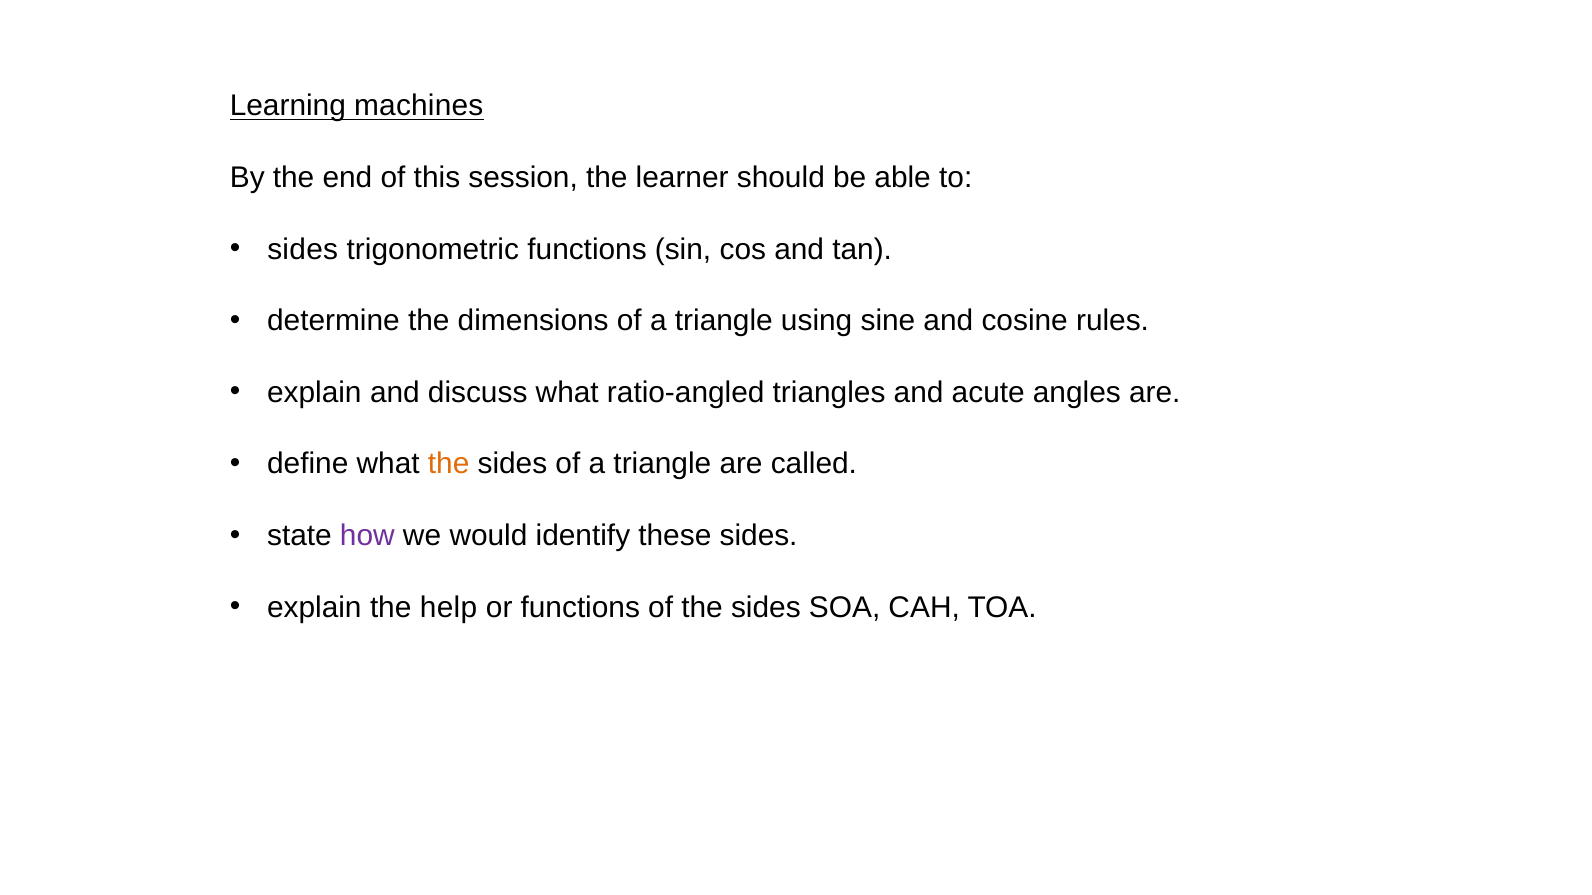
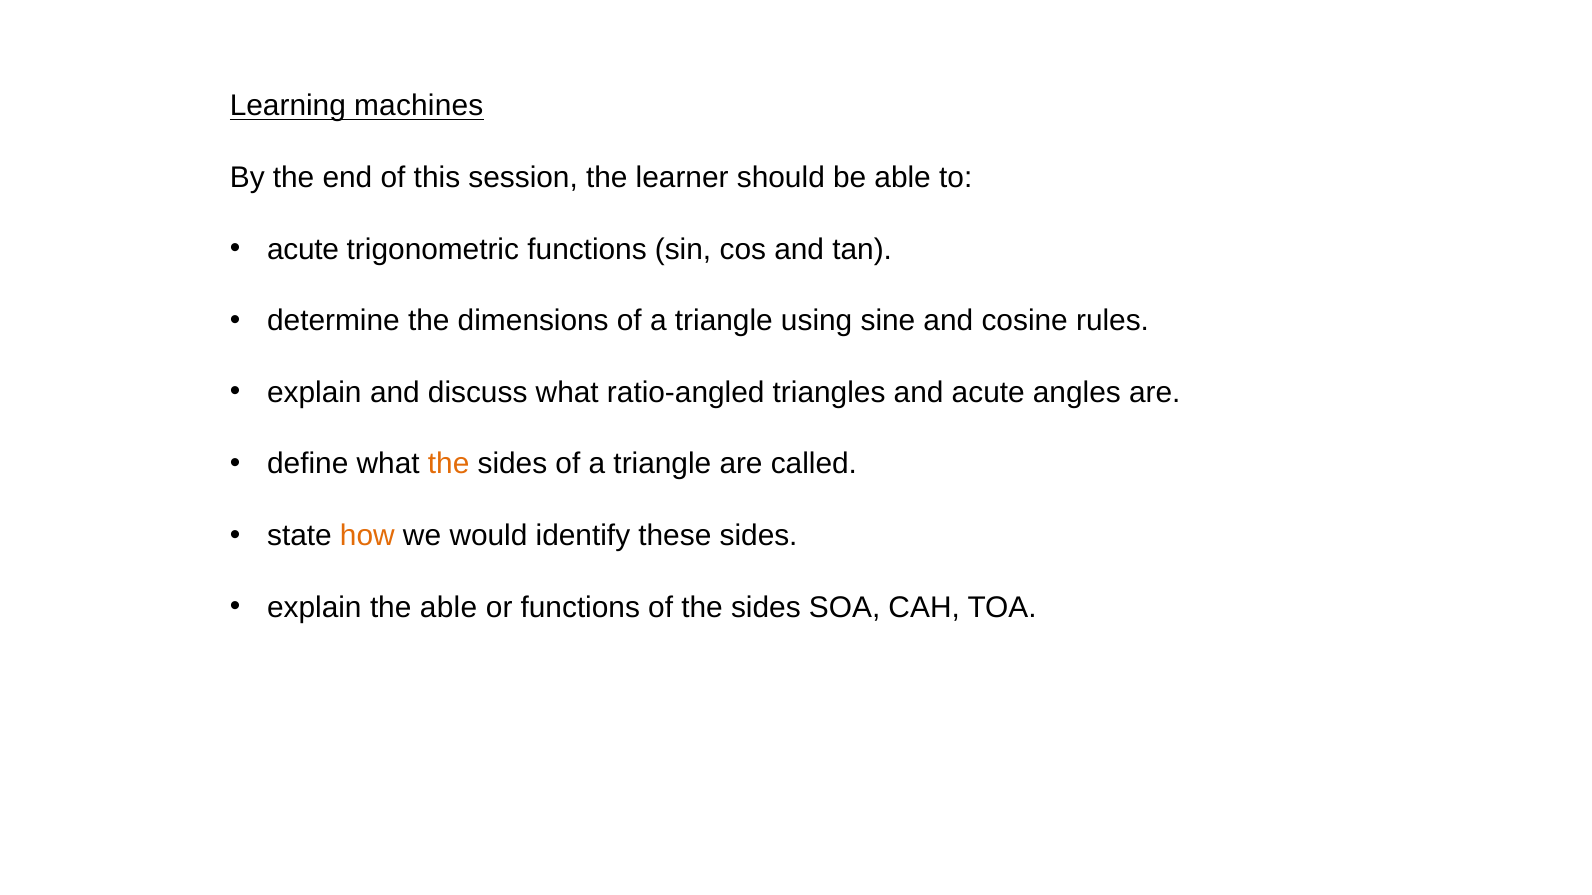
sides at (303, 249): sides -> acute
how colour: purple -> orange
the help: help -> able
